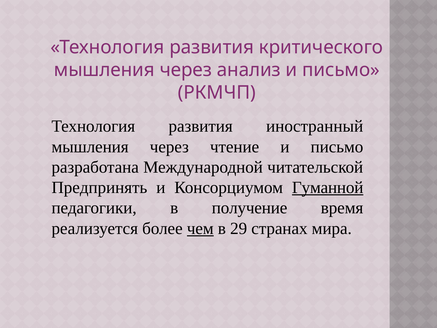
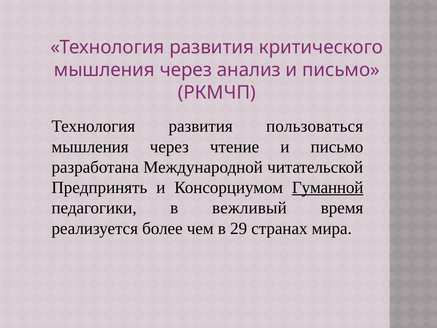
иностранный: иностранный -> пользоваться
получение: получение -> вежливый
чем underline: present -> none
